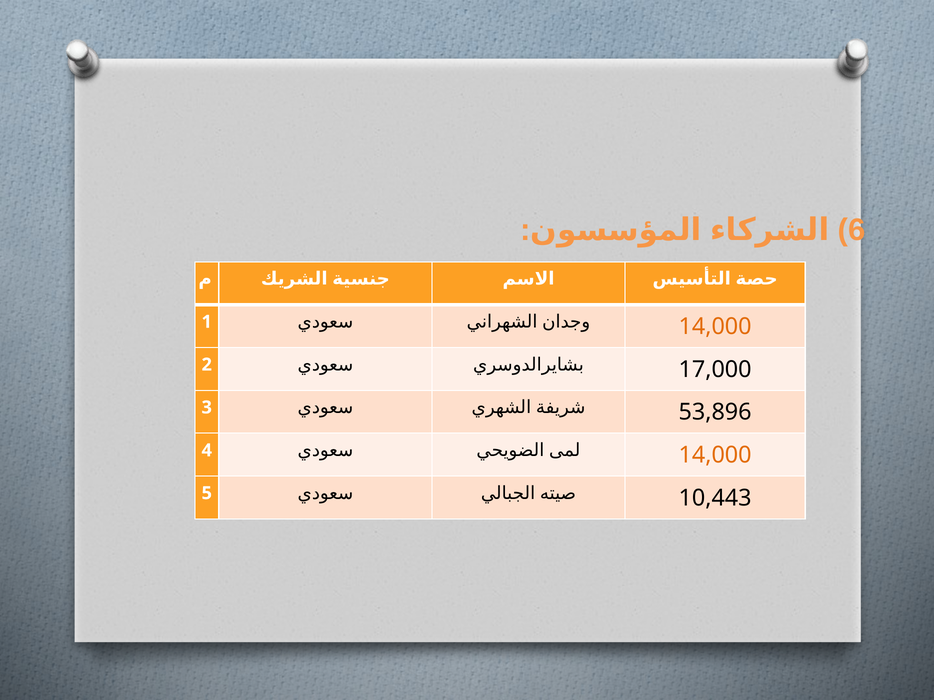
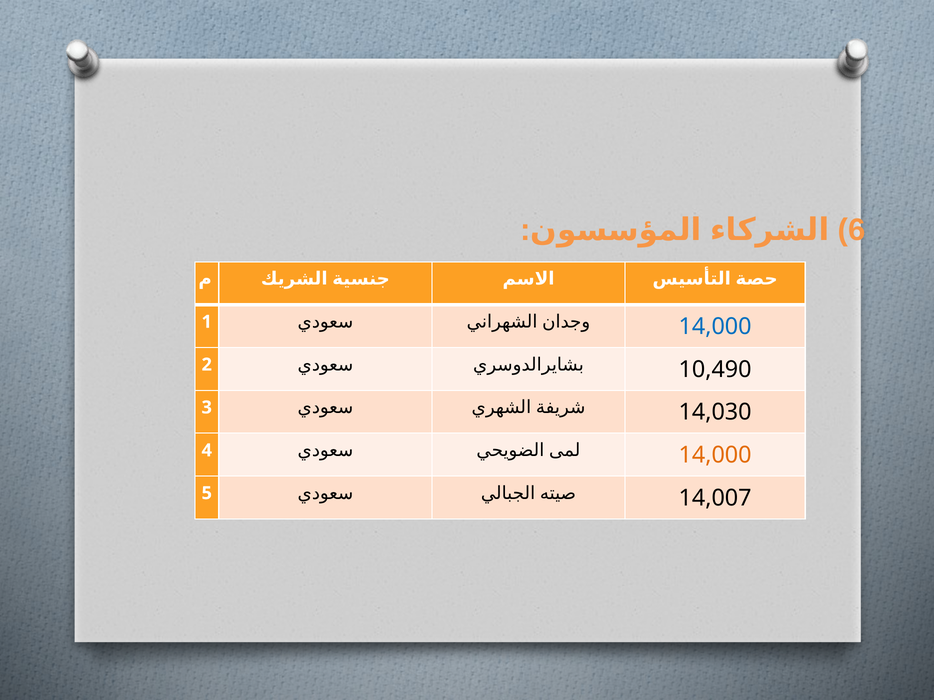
14,000 at (715, 327) colour: orange -> blue
17,000: 17,000 -> 10,490
53,896: 53,896 -> 14,030
10,443: 10,443 -> 14,007
